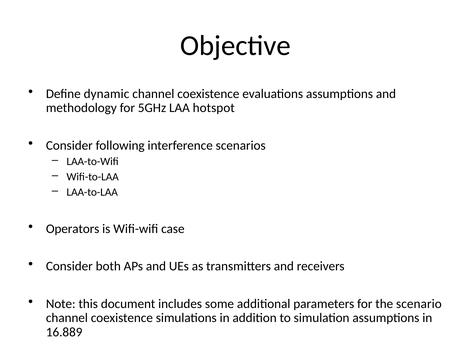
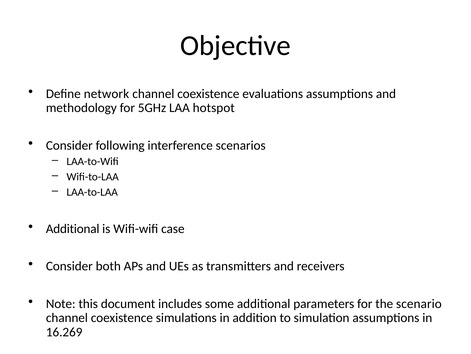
dynamic: dynamic -> network
Operators at (73, 228): Operators -> Additional
16.889: 16.889 -> 16.269
